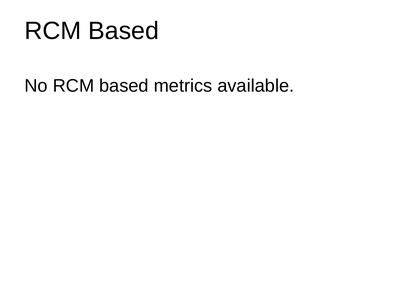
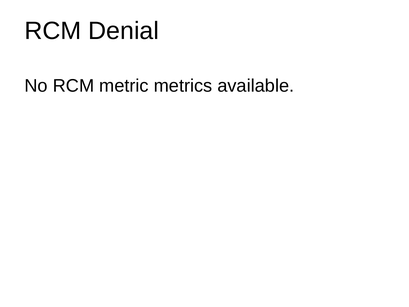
Based at (124, 31): Based -> Denial
No RCM based: based -> metric
